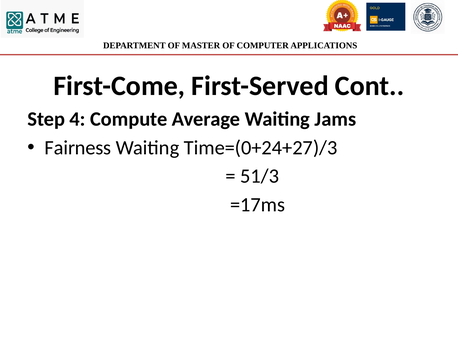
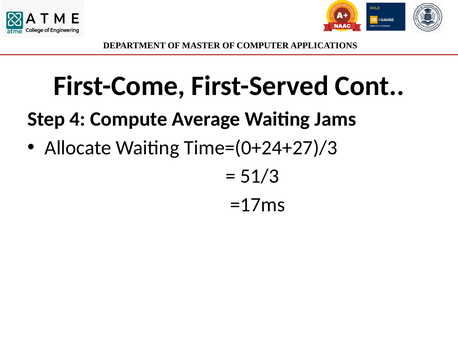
Fairness: Fairness -> Allocate
